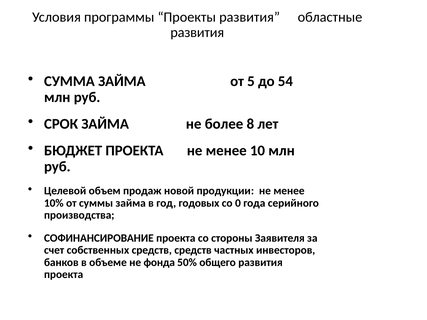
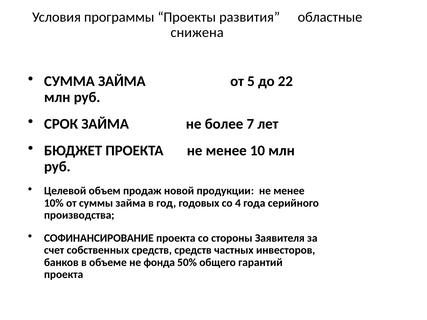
развития at (197, 32): развития -> снижена
54: 54 -> 22
8: 8 -> 7
0: 0 -> 4
общего развития: развития -> гарантий
